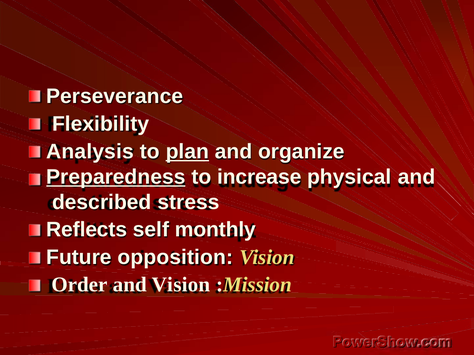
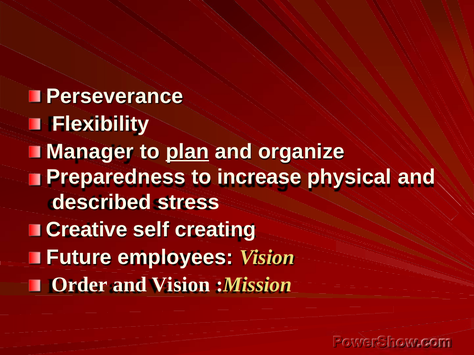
Analysis: Analysis -> Manager
Preparedness underline: present -> none
Reflects: Reflects -> Creative
monthly: monthly -> creating
opposition: opposition -> employees
